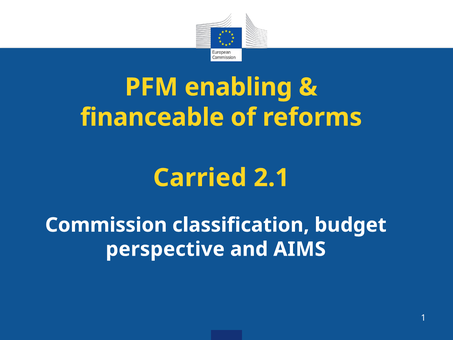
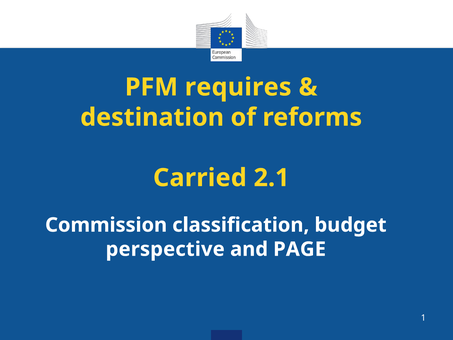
enabling: enabling -> requires
financeable: financeable -> destination
AIMS: AIMS -> PAGE
